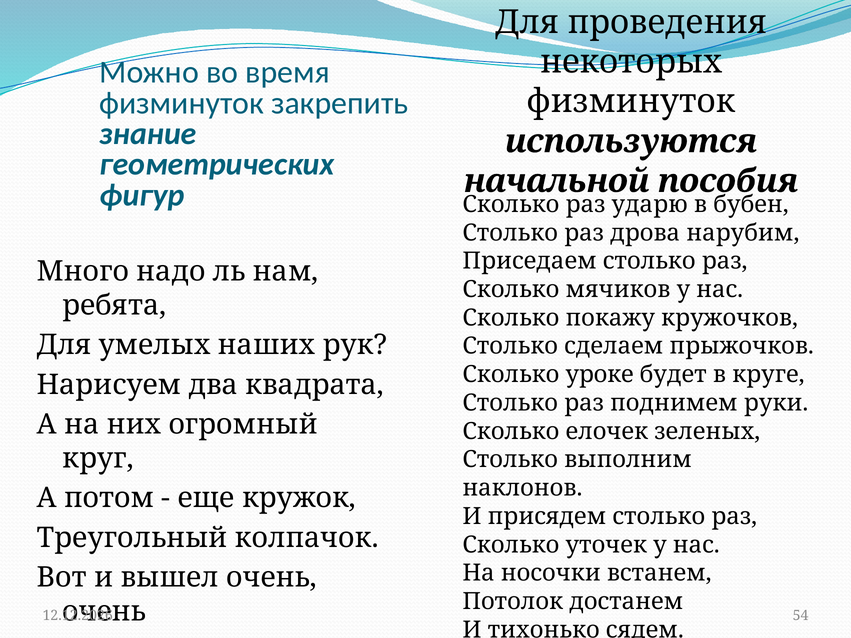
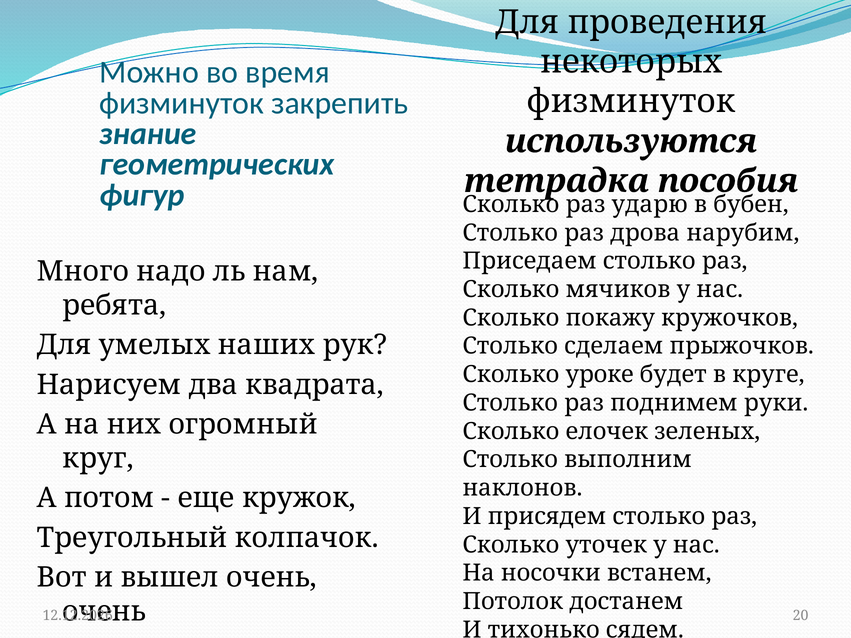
начальной: начальной -> тетрадка
54: 54 -> 20
